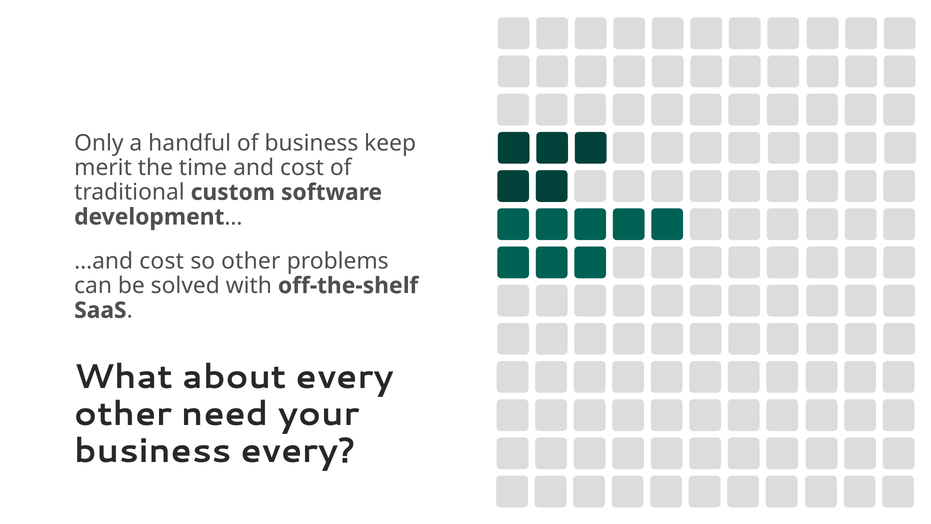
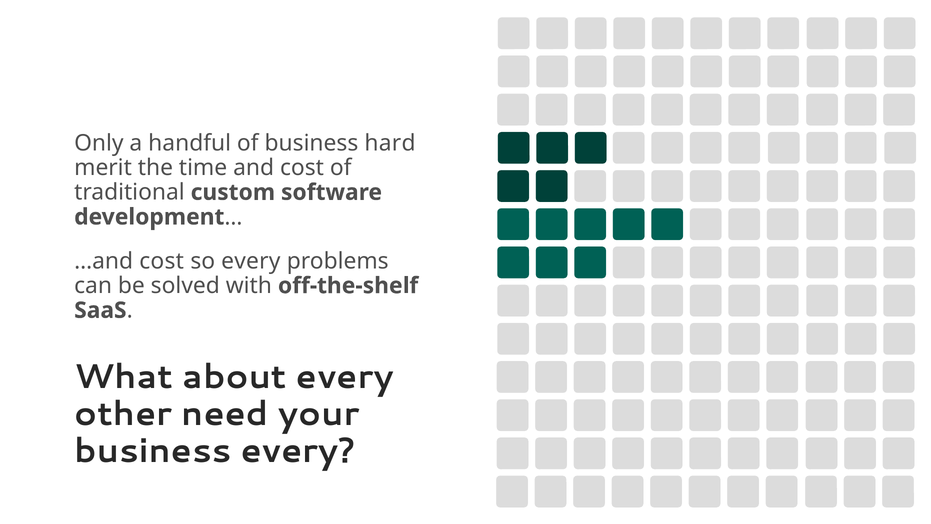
keep: keep -> hard
so other: other -> every
